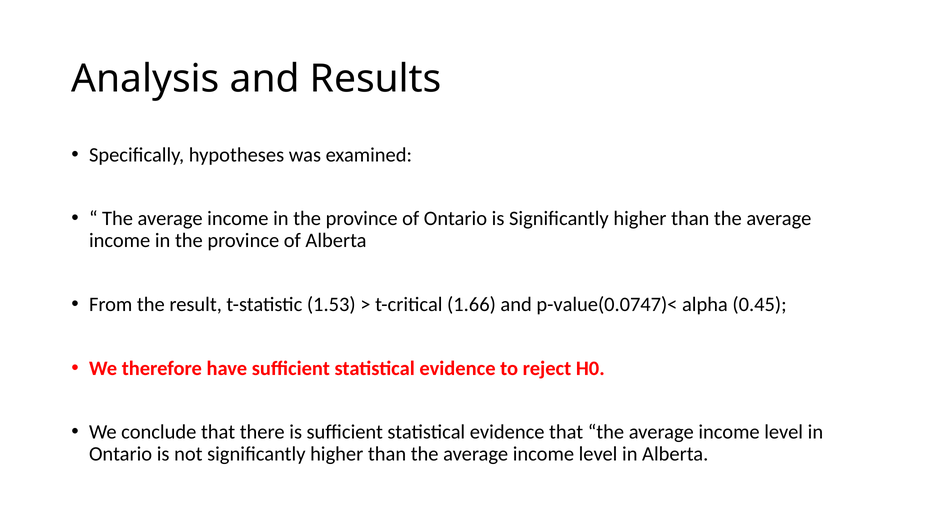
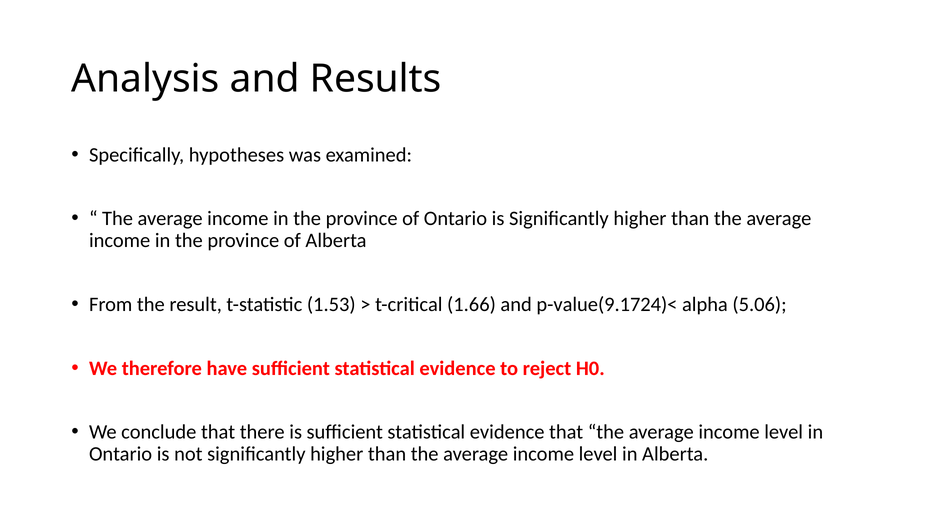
p-value(0.0747)<: p-value(0.0747)< -> p-value(9.1724)<
0.45: 0.45 -> 5.06
